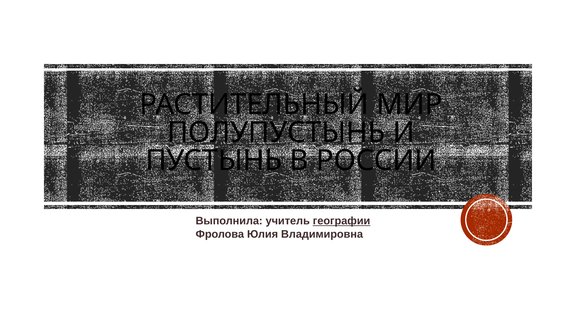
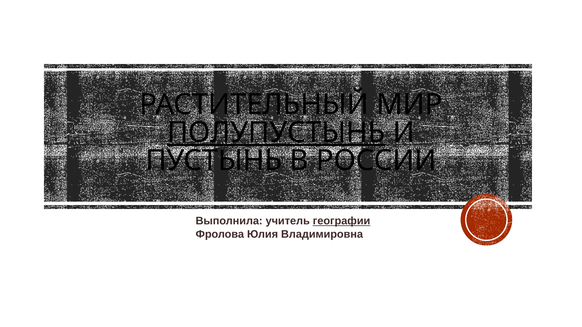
ПОЛУПУСТЫНЬ underline: none -> present
